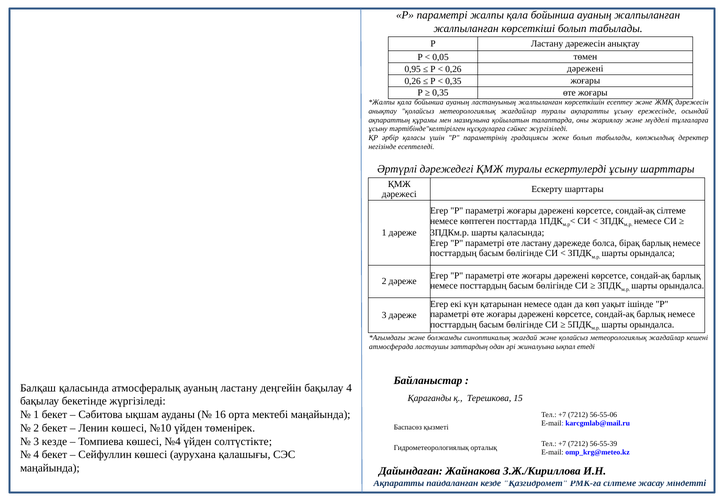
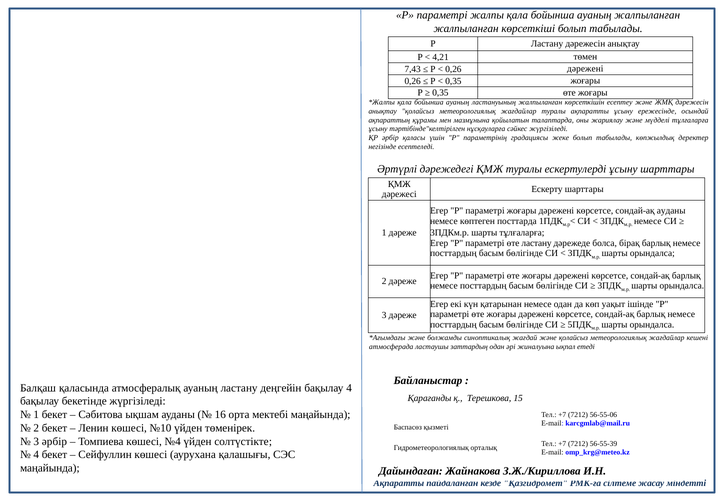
0,05: 0,05 -> 4,21
0,95: 0,95 -> 7,43
сондай-ақ сілтеме: сілтеме -> ауданы
шарты қаласында: қаласында -> тұлғаларға
3 кезде: кезде -> әрбір
